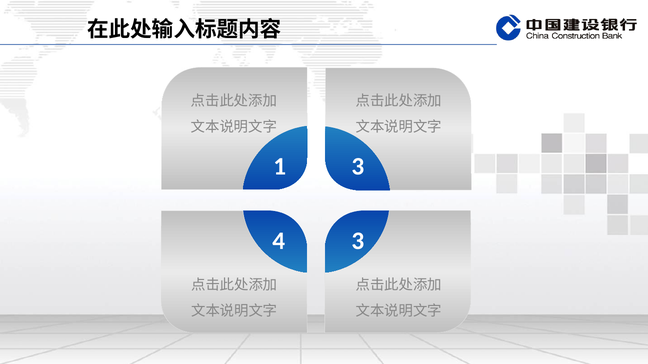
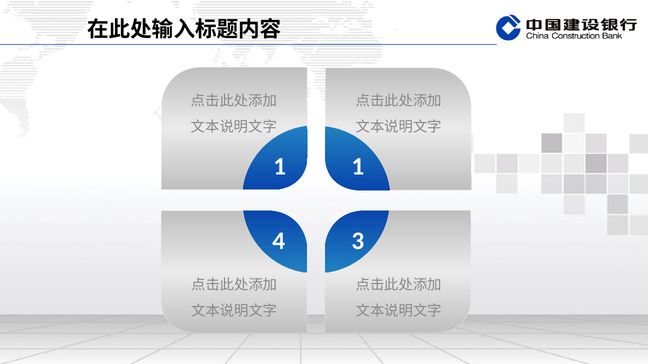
1 3: 3 -> 1
